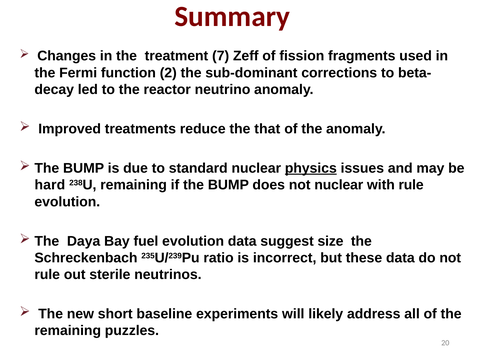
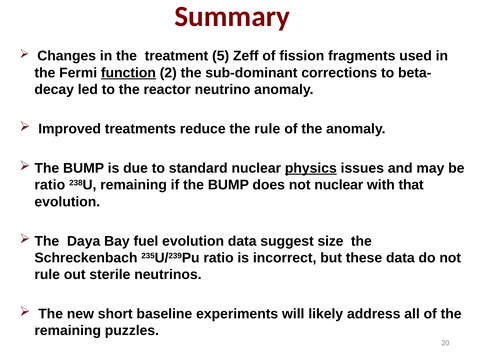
7: 7 -> 5
function underline: none -> present
the that: that -> rule
hard at (50, 185): hard -> ratio
with rule: rule -> that
